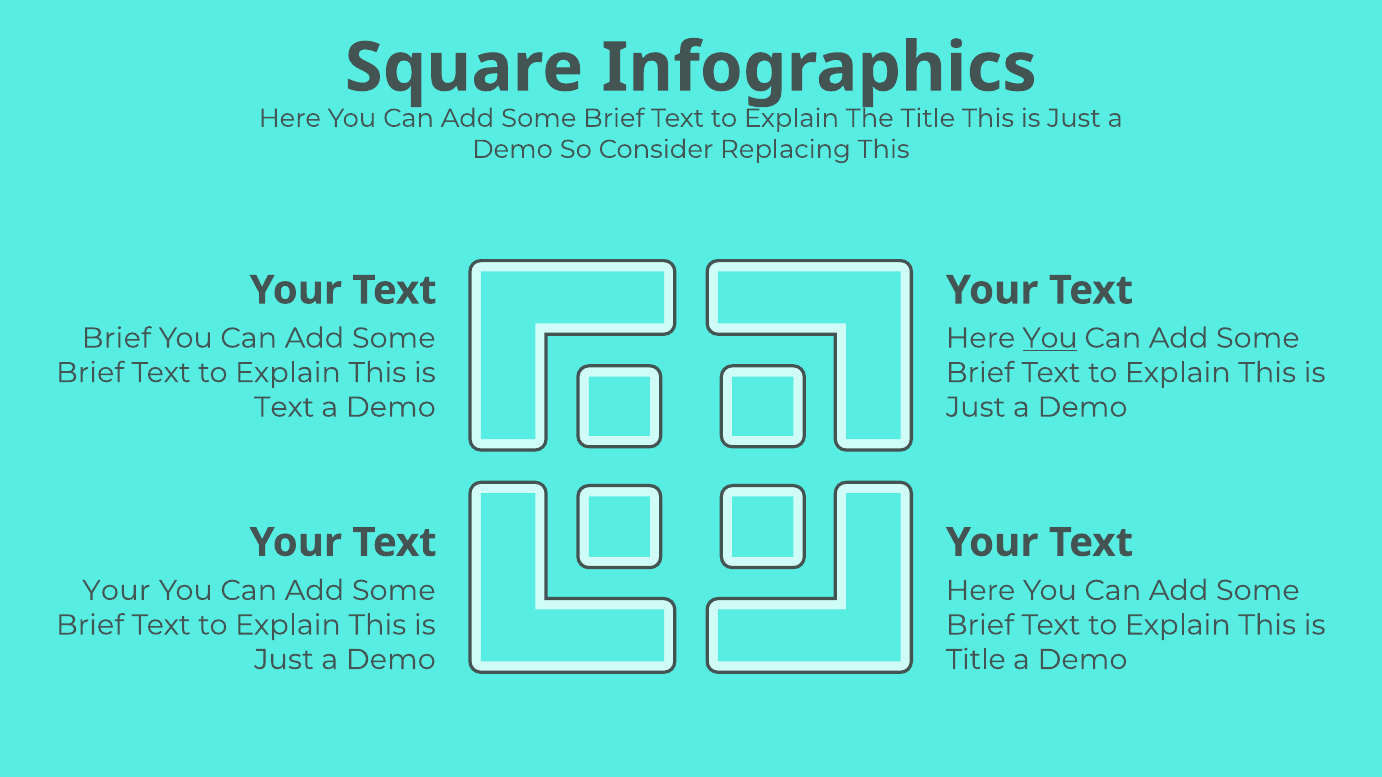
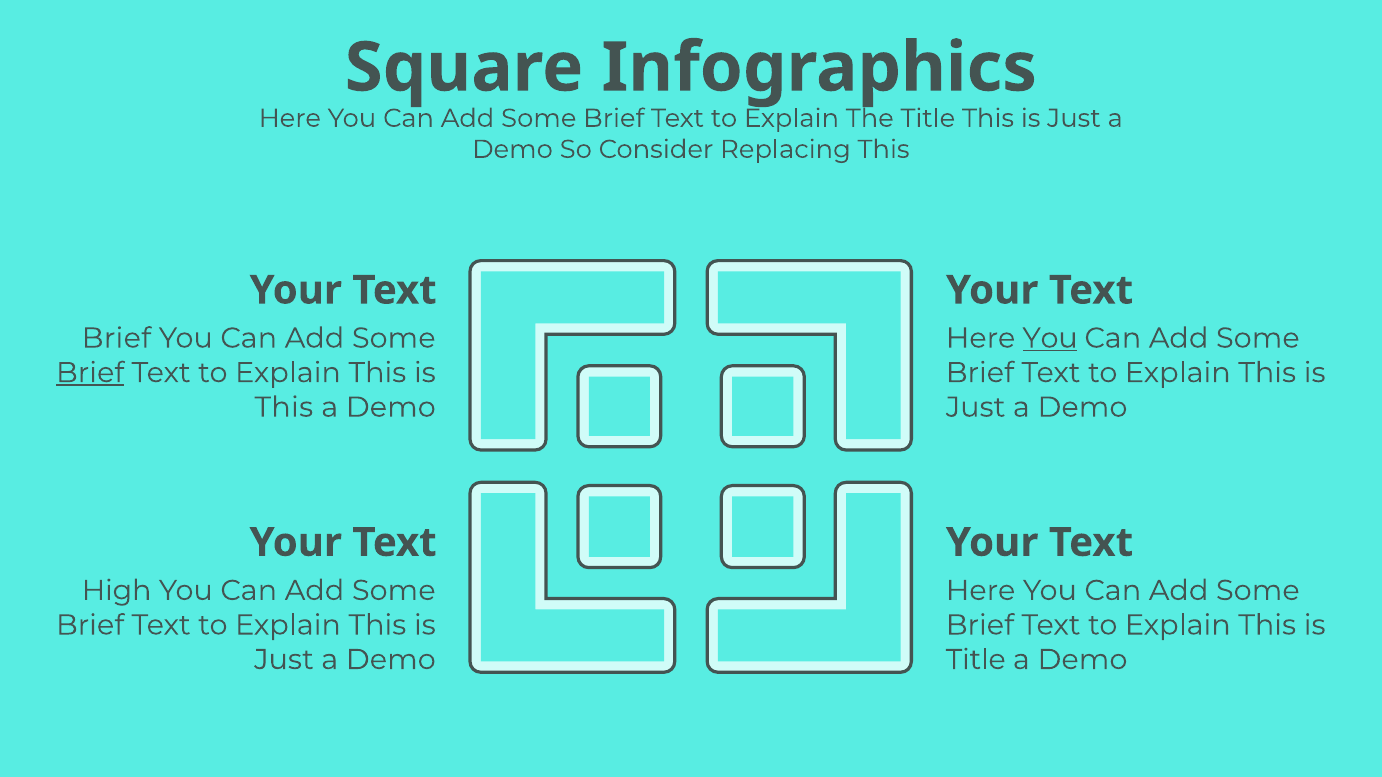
Brief at (90, 373) underline: none -> present
Text at (284, 407): Text -> This
Your at (116, 591): Your -> High
